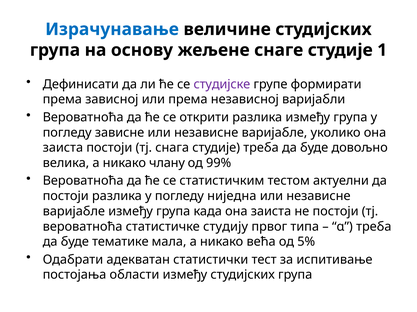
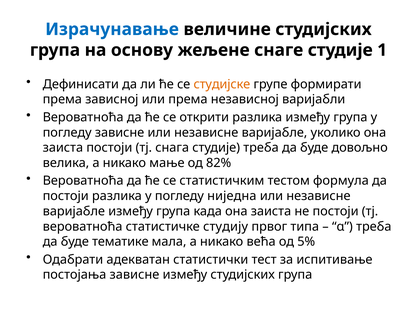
студијске colour: purple -> orange
члану: члану -> мање
99%: 99% -> 82%
актуелни: актуелни -> формула
постојања области: области -> зависне
